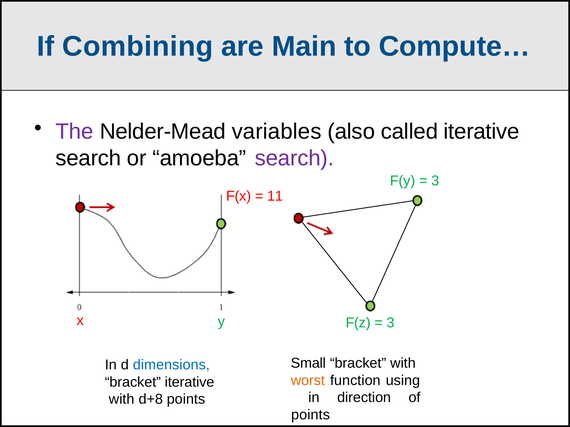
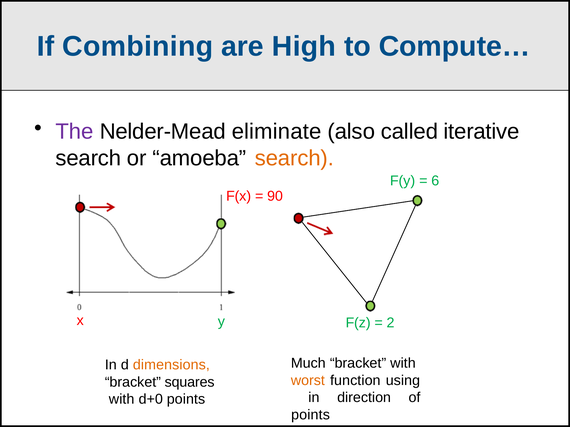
Main: Main -> High
variables: variables -> eliminate
search at (294, 158) colour: purple -> orange
3 at (435, 181): 3 -> 6
11: 11 -> 90
3 at (391, 323): 3 -> 2
Small: Small -> Much
dimensions colour: blue -> orange
bracket iterative: iterative -> squares
d+8: d+8 -> d+0
